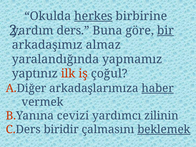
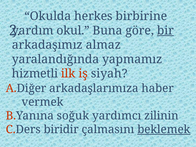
herkes underline: present -> none
ders: ders -> okul
yaptınız: yaptınız -> hizmetli
çoğul: çoğul -> siyah
haber underline: present -> none
cevizi: cevizi -> soğuk
